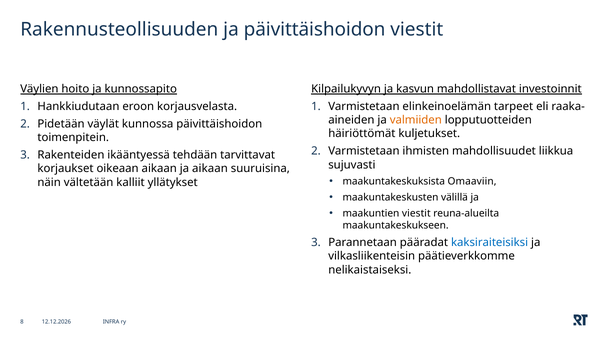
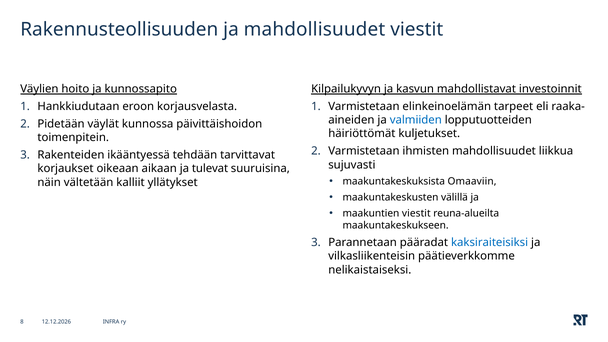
ja päivittäishoidon: päivittäishoidon -> mahdollisuudet
valmiiden colour: orange -> blue
ja aikaan: aikaan -> tulevat
